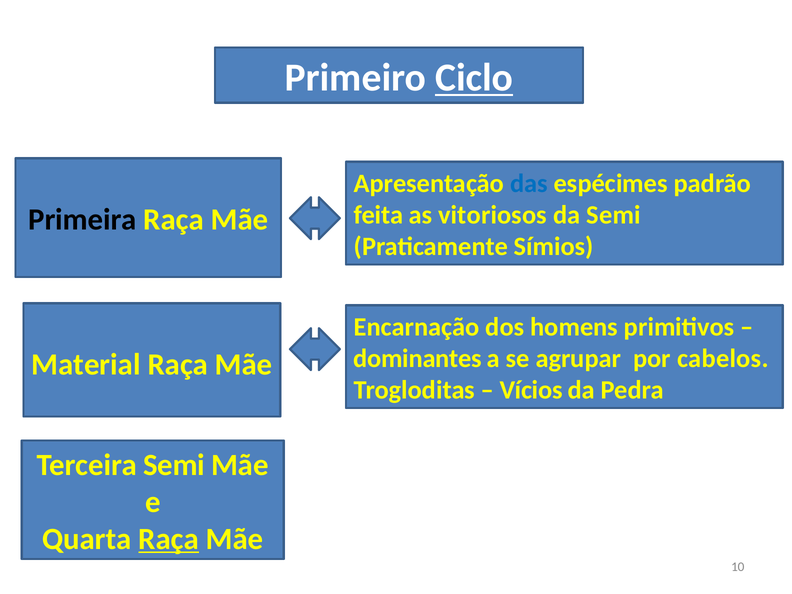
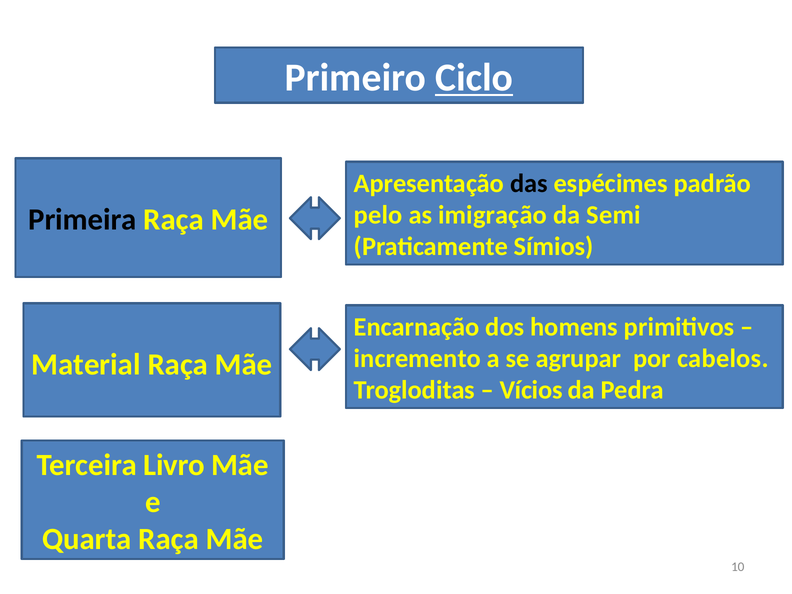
das colour: blue -> black
feita: feita -> pelo
vitoriosos: vitoriosos -> imigração
dominantes: dominantes -> incremento
Terceira Semi: Semi -> Livro
Raça at (169, 539) underline: present -> none
